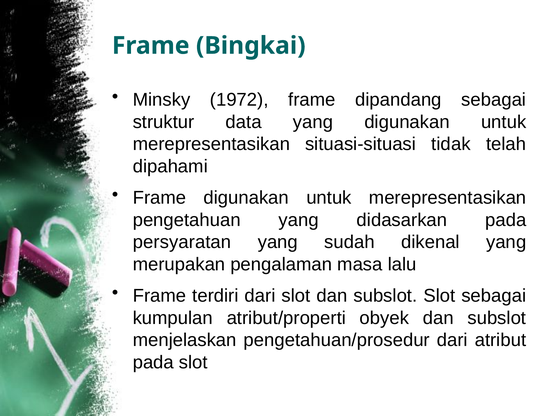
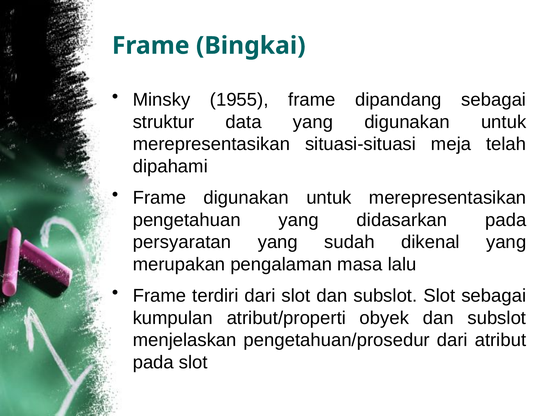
1972: 1972 -> 1955
tidak: tidak -> meja
